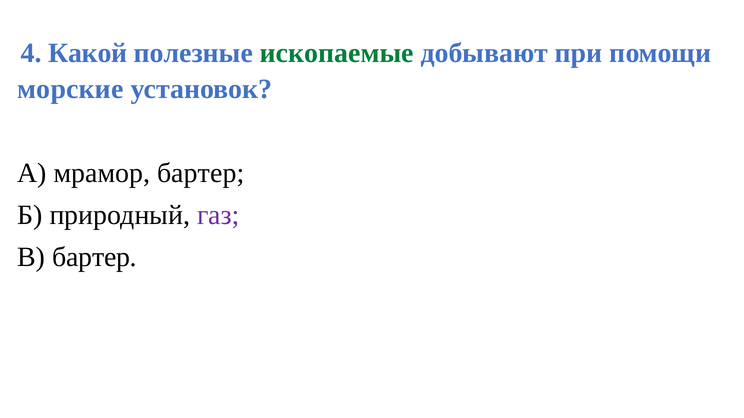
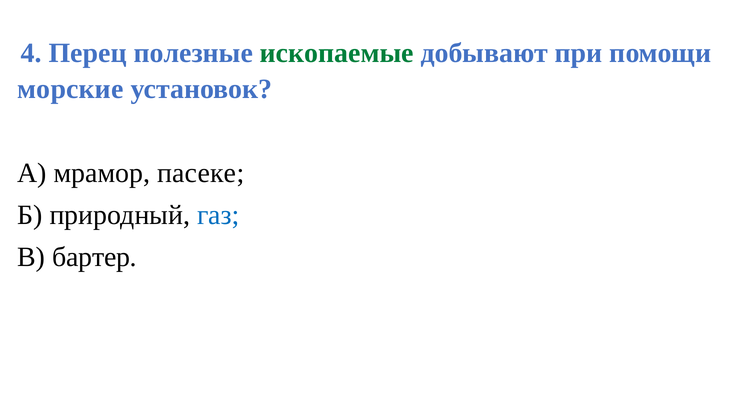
Какой: Какой -> Перец
мрамор бартер: бартер -> пасеке
газ colour: purple -> blue
